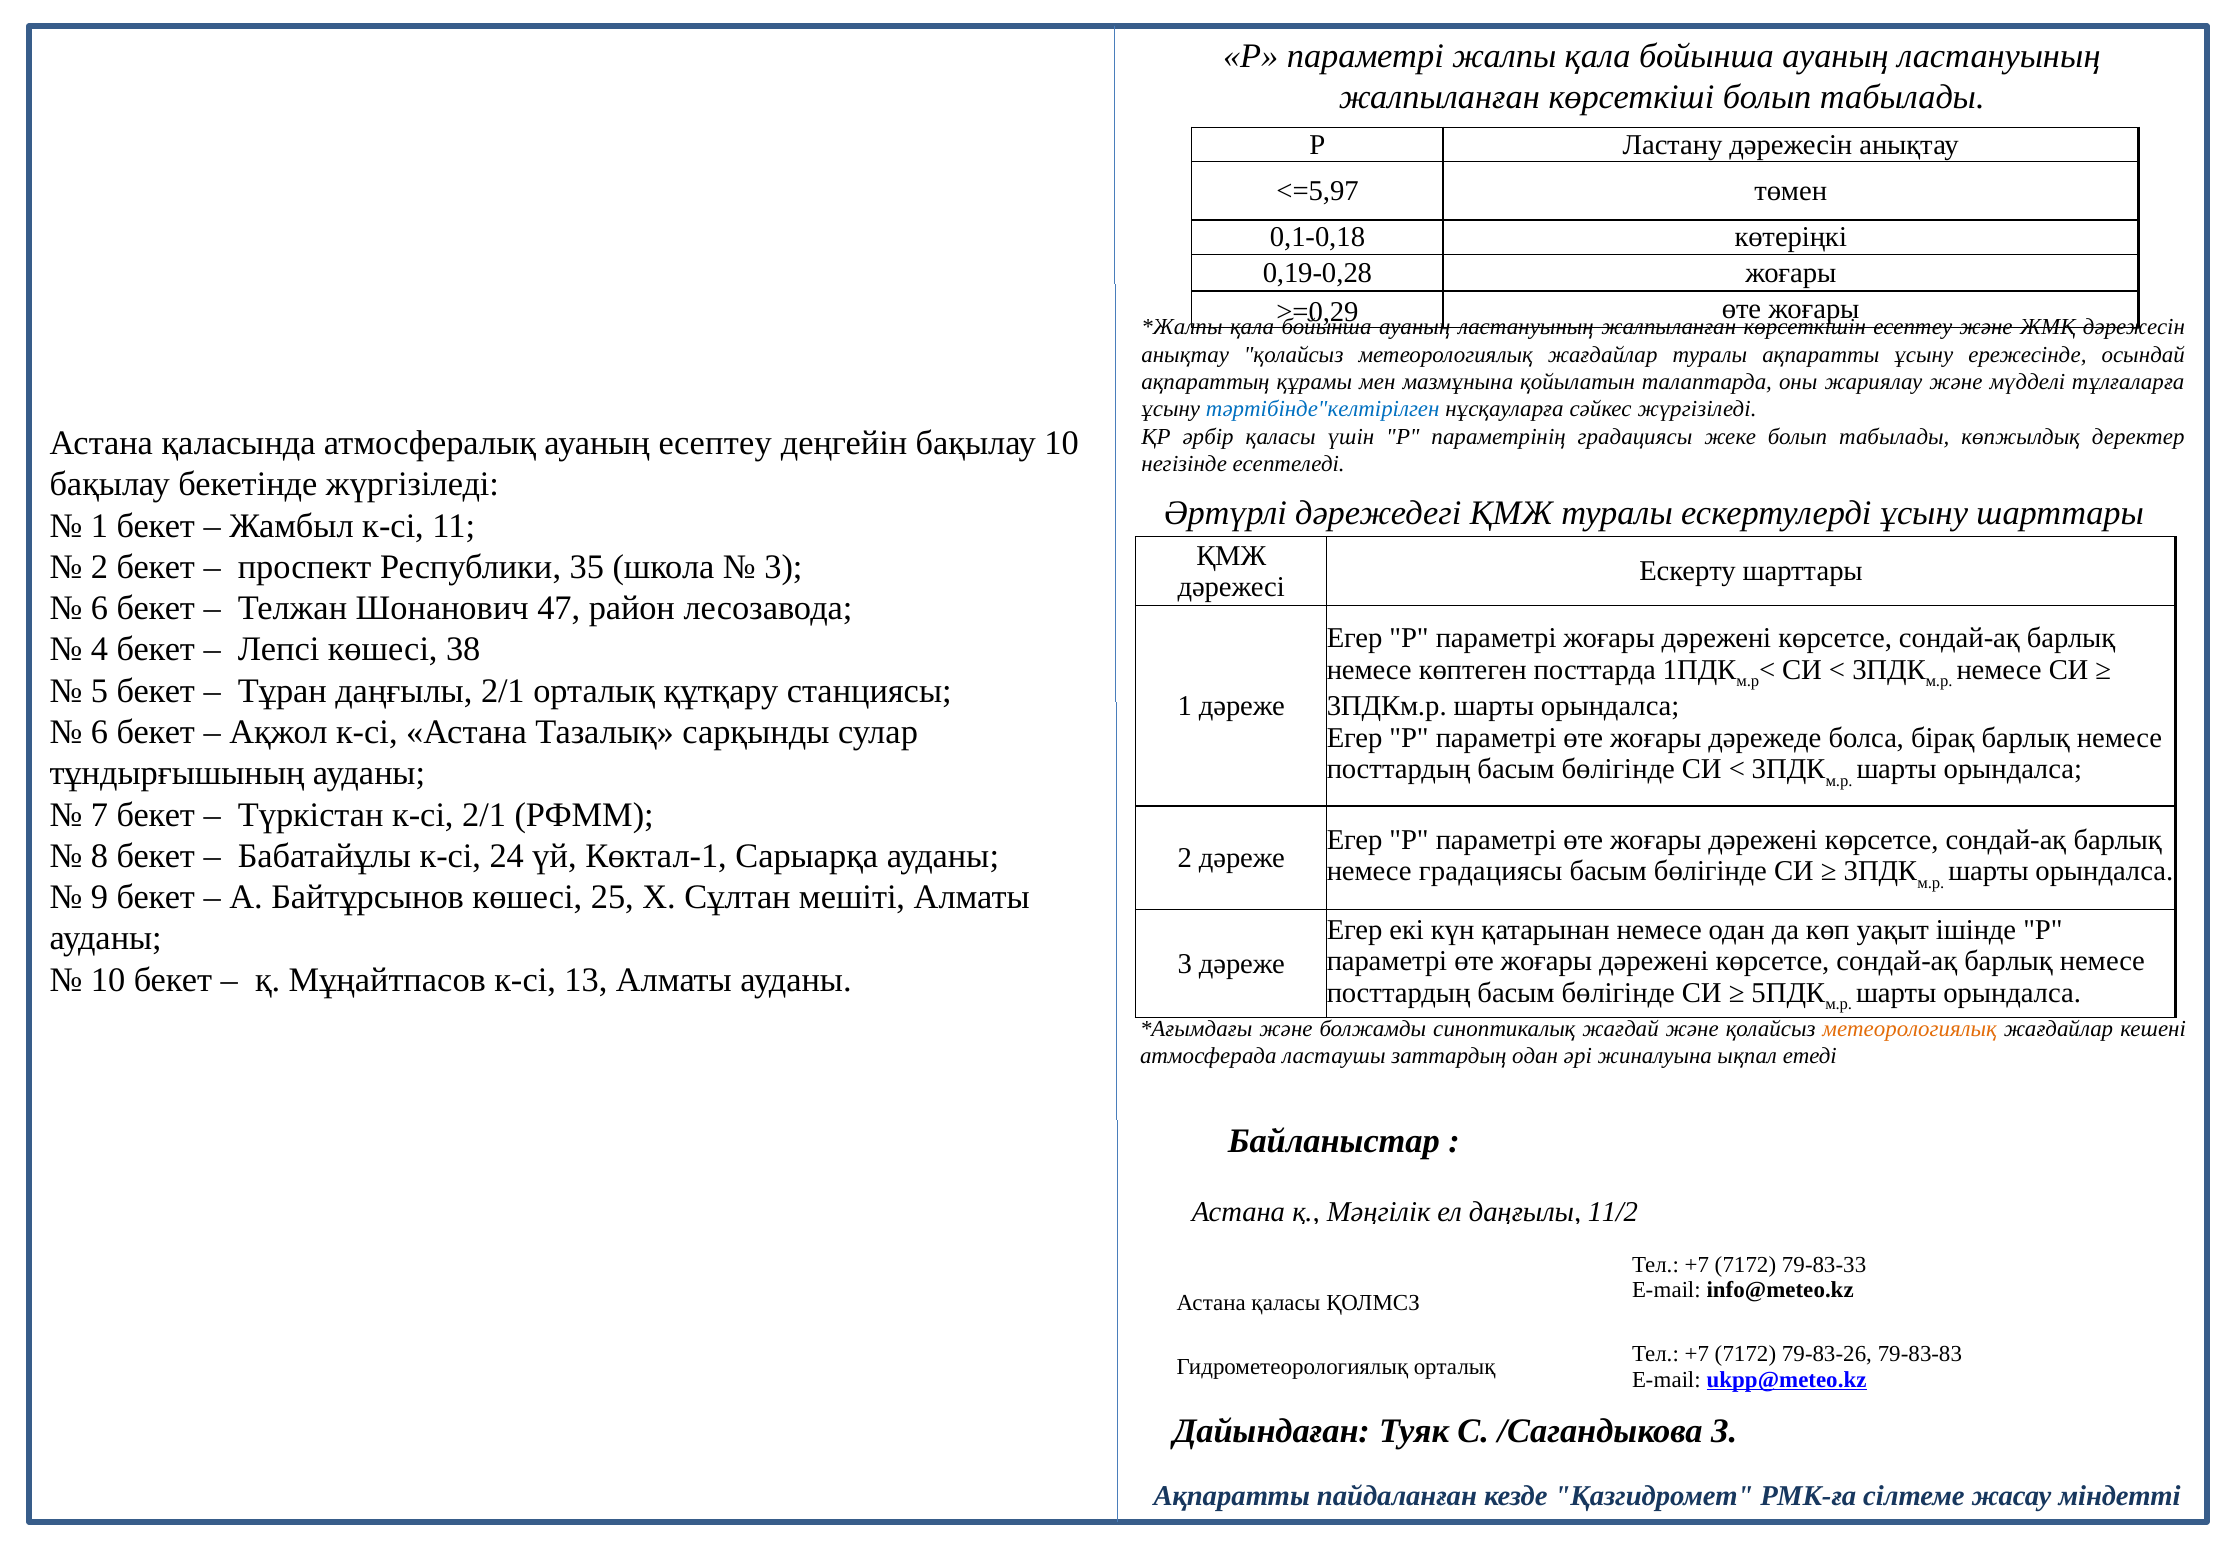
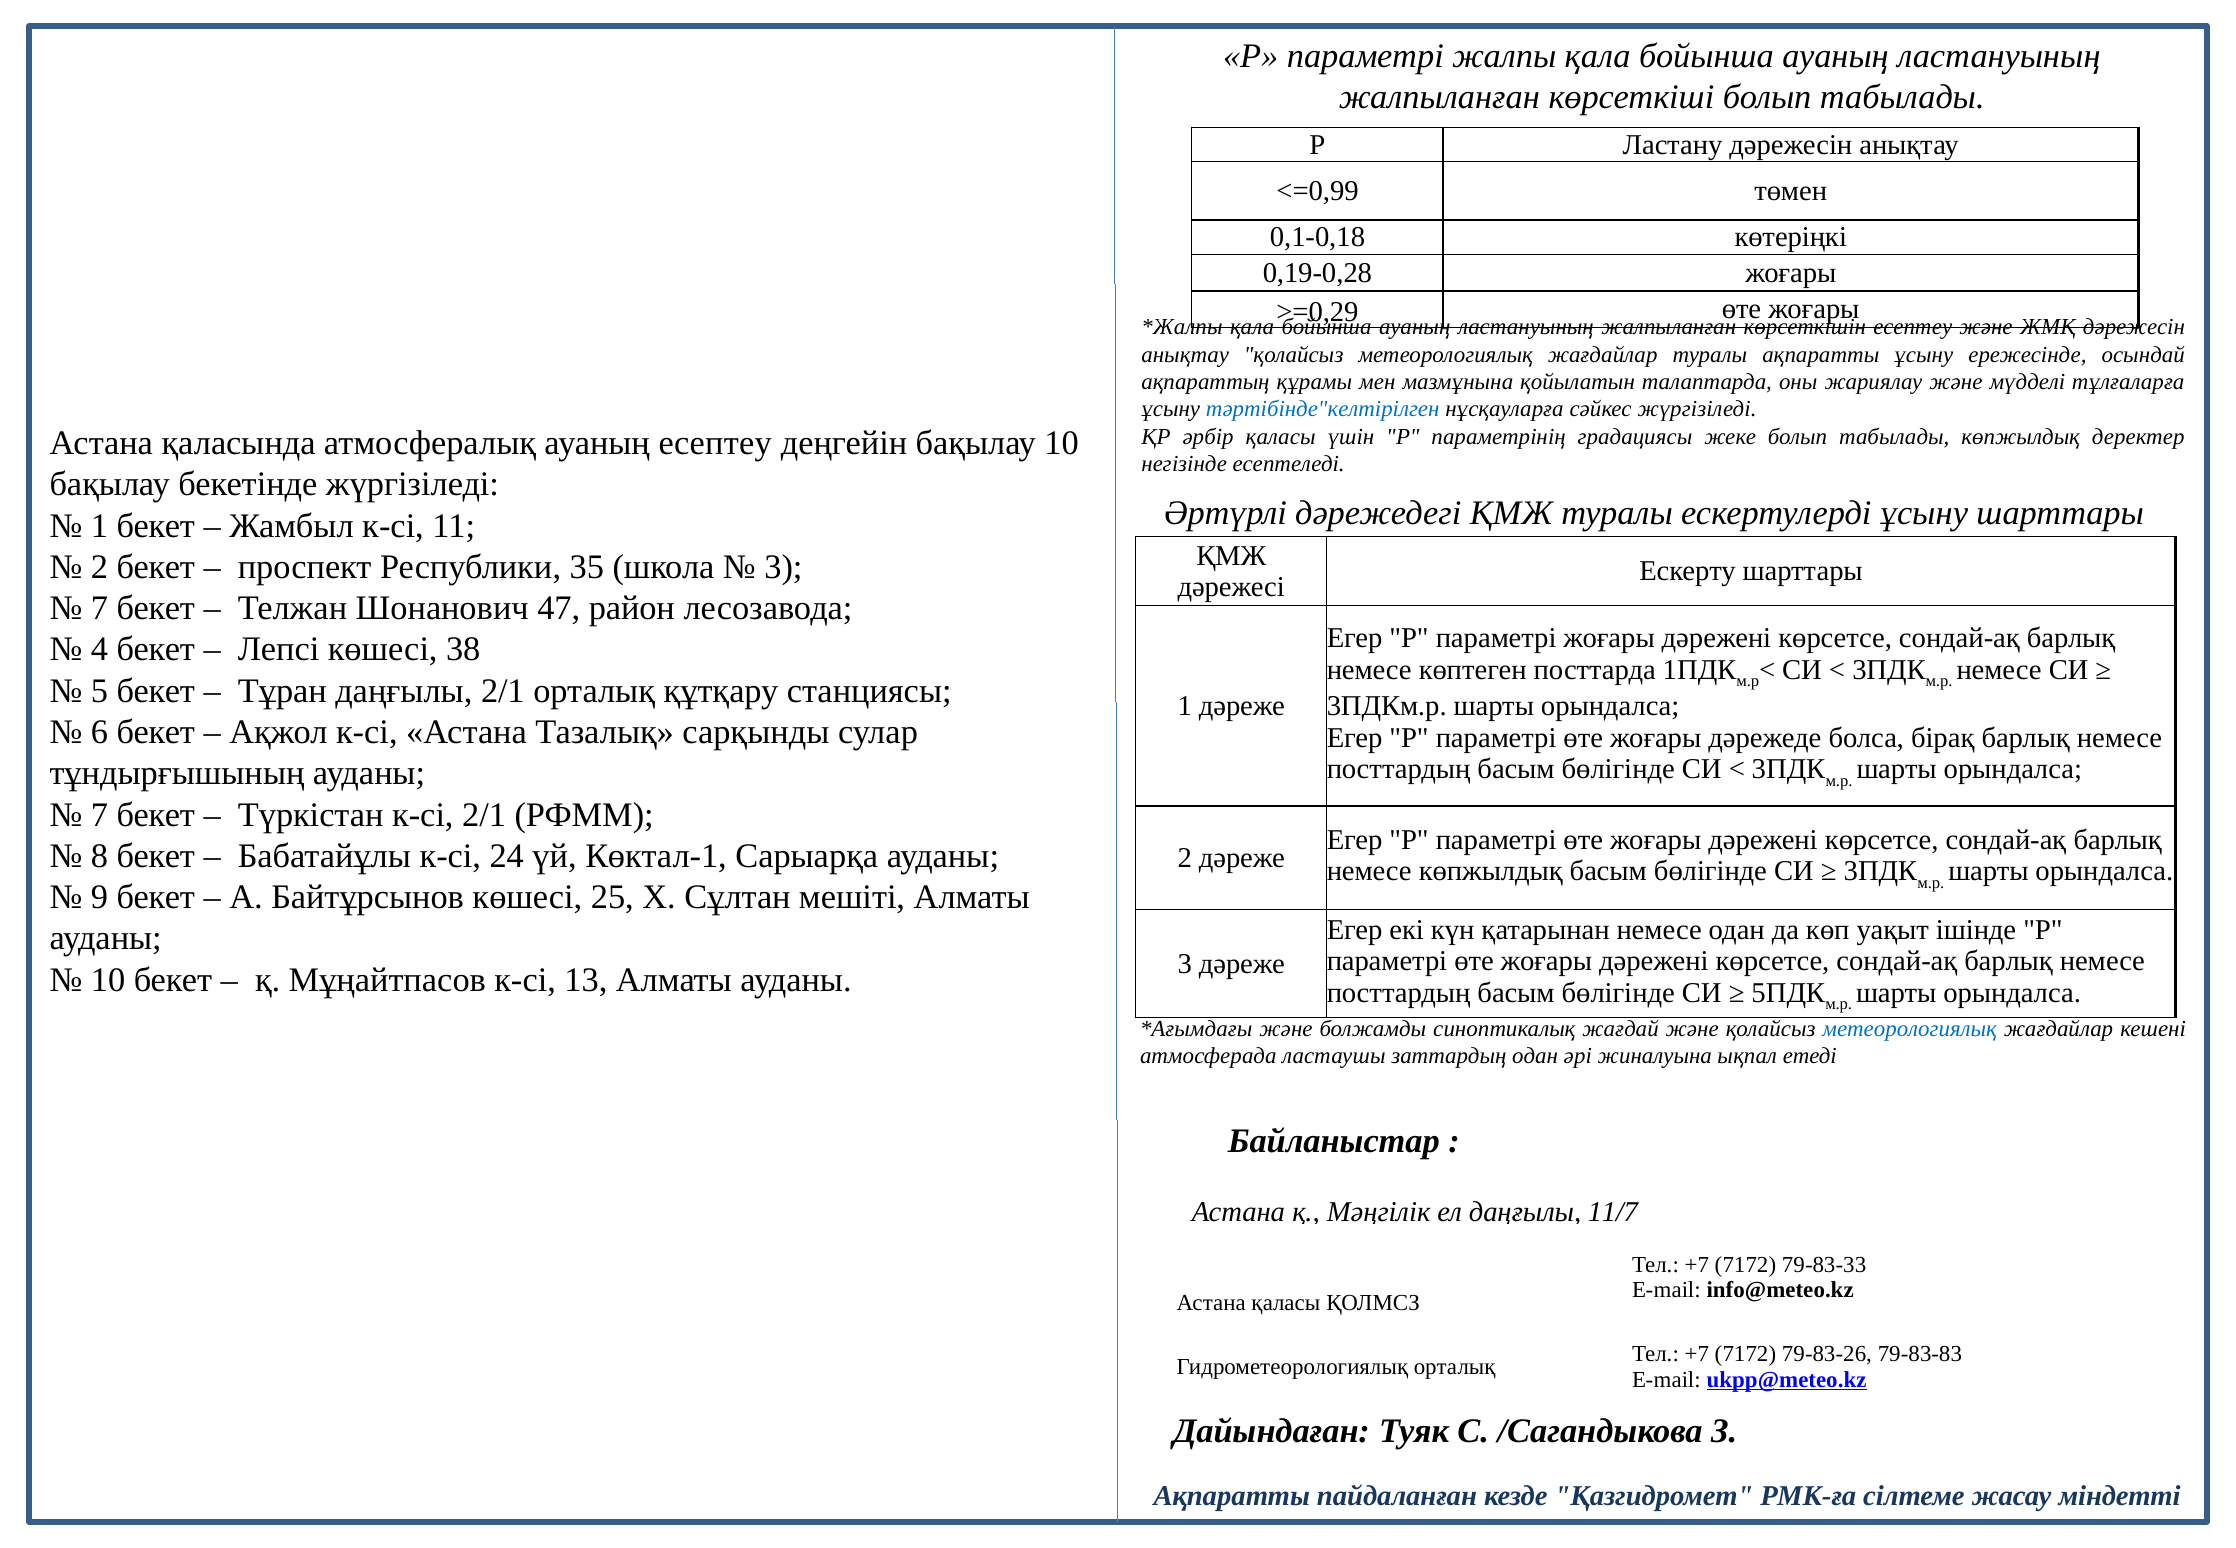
<=5,97: <=5,97 -> <=0,99
6 at (100, 608): 6 -> 7
немесе градациясы: градациясы -> көпжылдық
метеорологиялық at (1910, 1029) colour: orange -> blue
11/2: 11/2 -> 11/7
